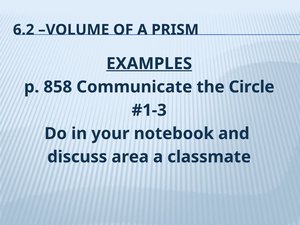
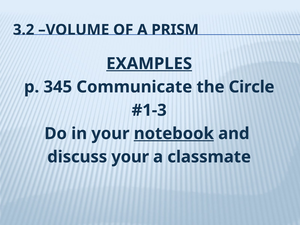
6.2: 6.2 -> 3.2
858: 858 -> 345
notebook underline: none -> present
discuss area: area -> your
